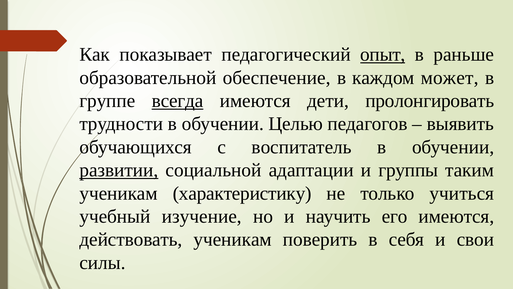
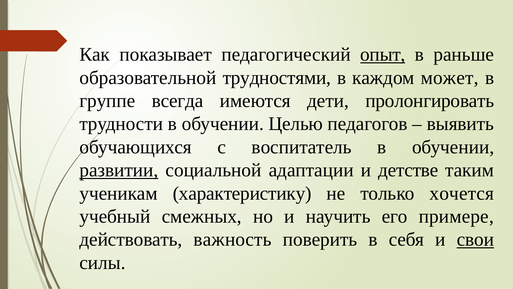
обеспечение: обеспечение -> трудностями
всегда underline: present -> none
группы: группы -> детстве
учиться: учиться -> хочется
изучение: изучение -> смежных
его имеются: имеются -> примере
действовать ученикам: ученикам -> важность
свои underline: none -> present
